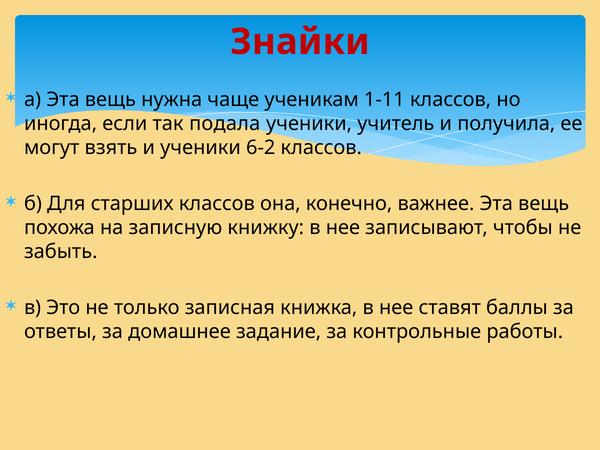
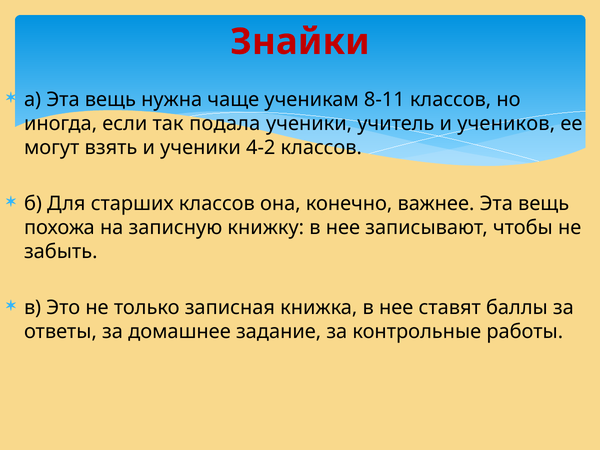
1-11: 1-11 -> 8-11
получила: получила -> учеников
6-2: 6-2 -> 4-2
